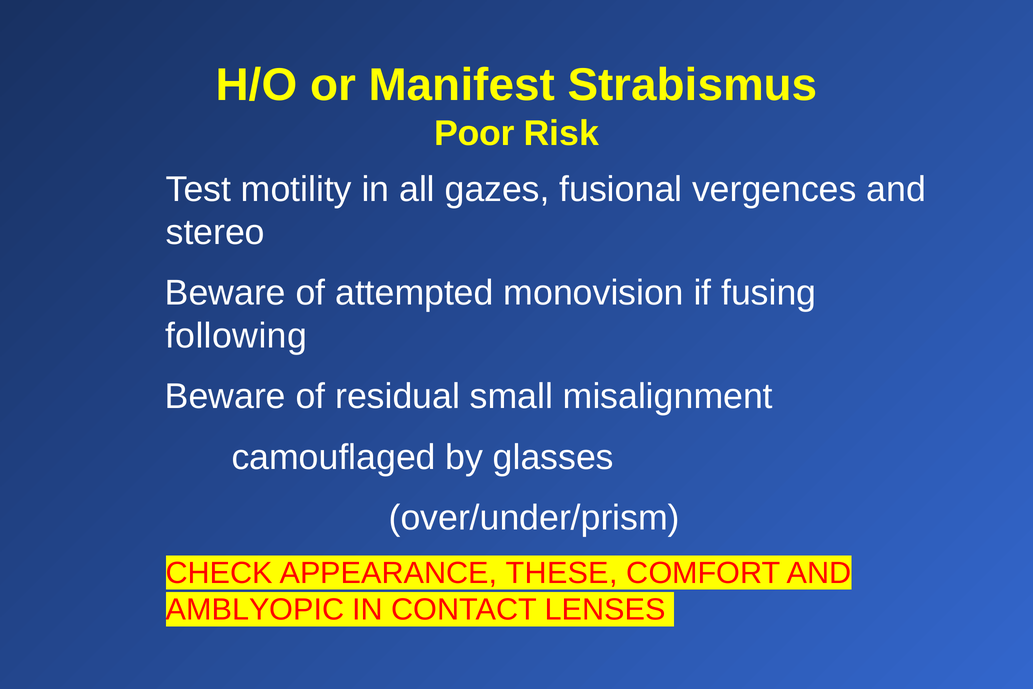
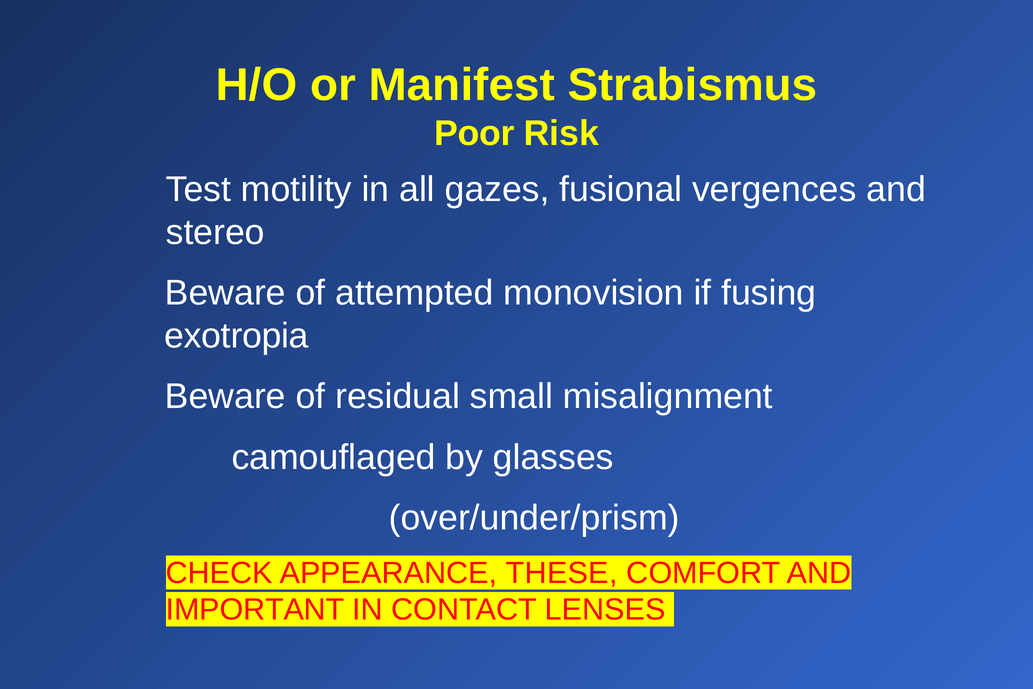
following: following -> exotropia
AMBLYOPIC: AMBLYOPIC -> IMPORTANT
